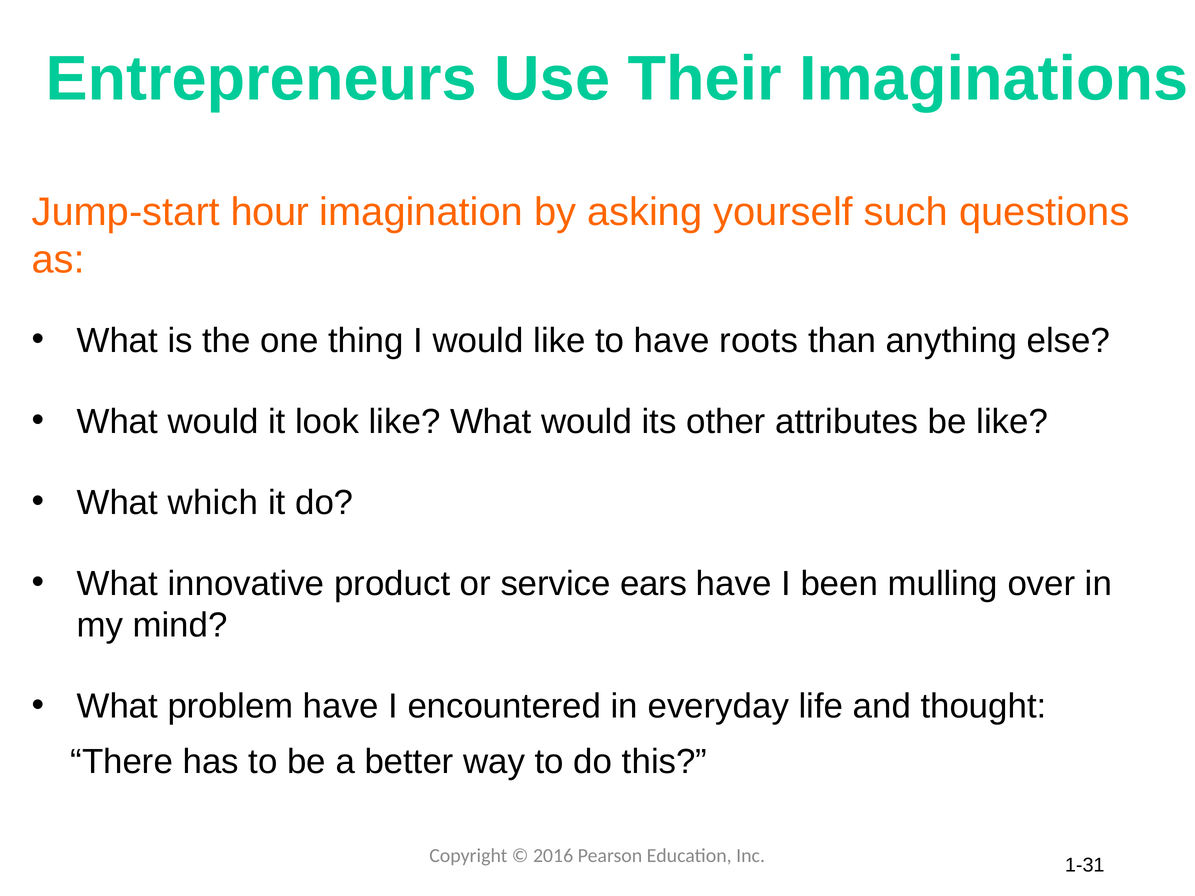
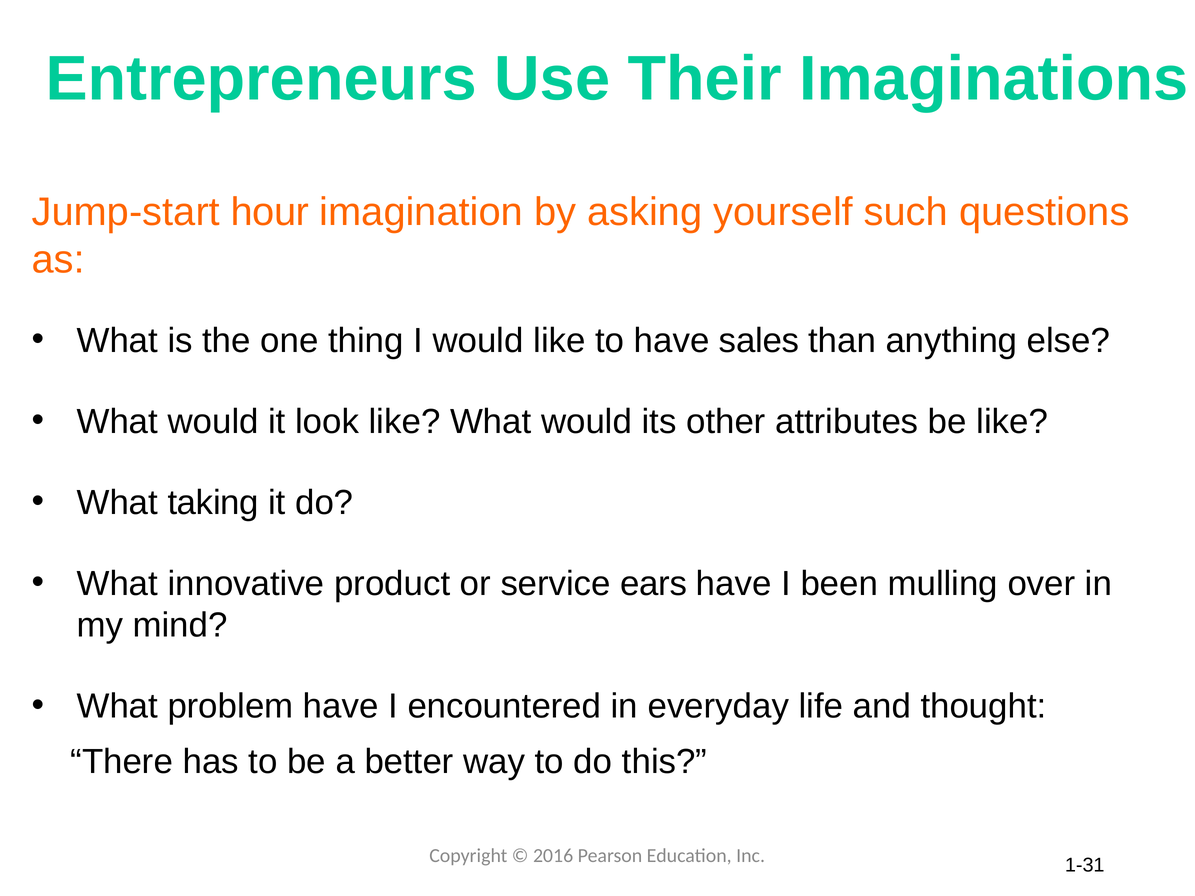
roots: roots -> sales
which: which -> taking
